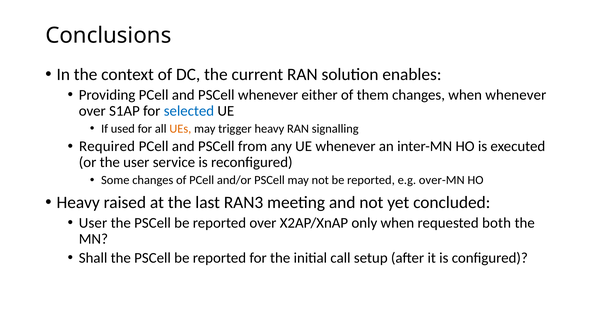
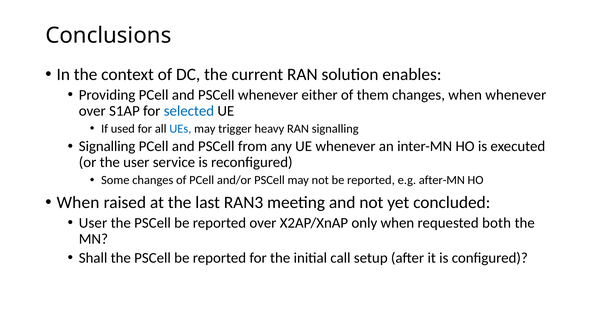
UEs colour: orange -> blue
Required at (107, 147): Required -> Signalling
over-MN: over-MN -> after-MN
Heavy at (78, 203): Heavy -> When
